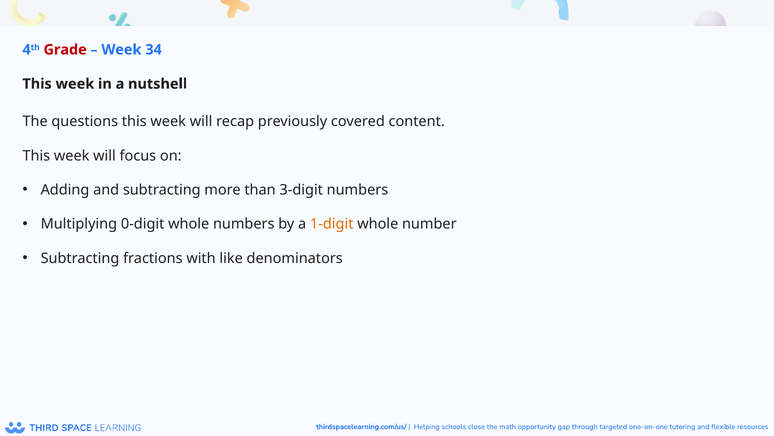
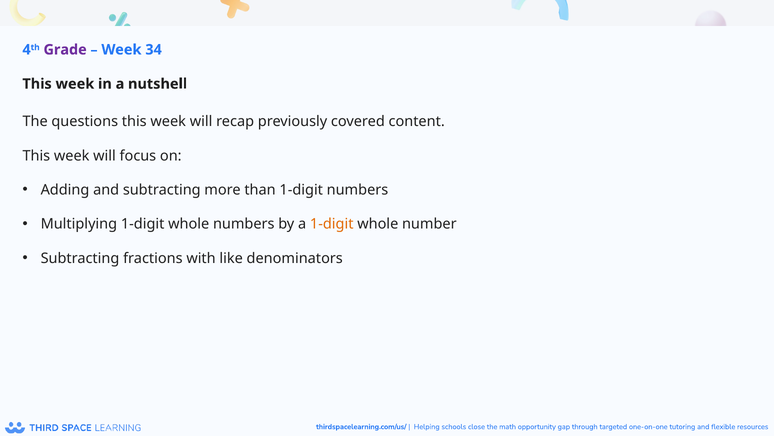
Grade colour: red -> purple
than 3-digit: 3-digit -> 1-digit
Multiplying 0-digit: 0-digit -> 1-digit
